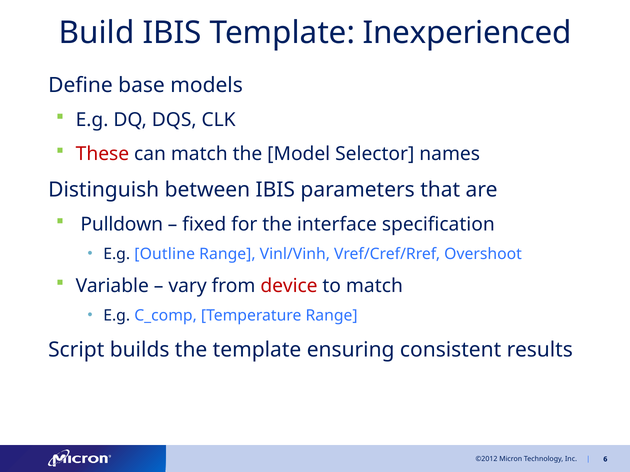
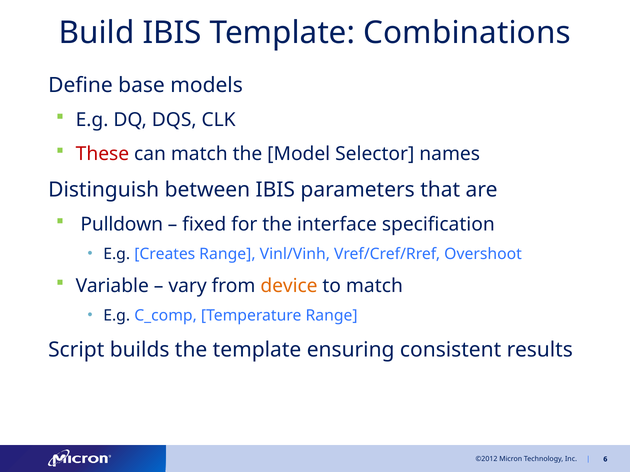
Inexperienced: Inexperienced -> Combinations
Outline: Outline -> Creates
device colour: red -> orange
